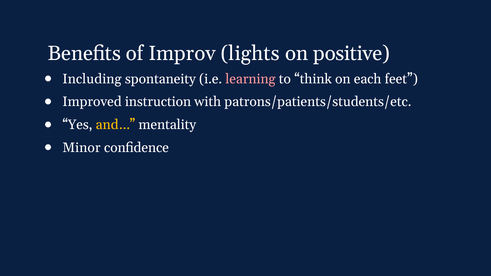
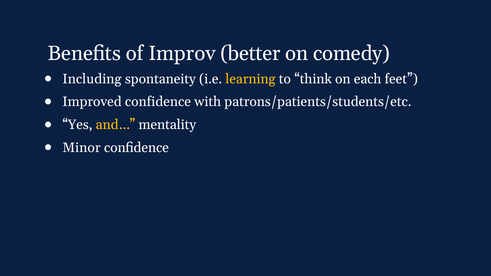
lights: lights -> better
positive: positive -> comedy
learning colour: pink -> yellow
Improved instruction: instruction -> confidence
